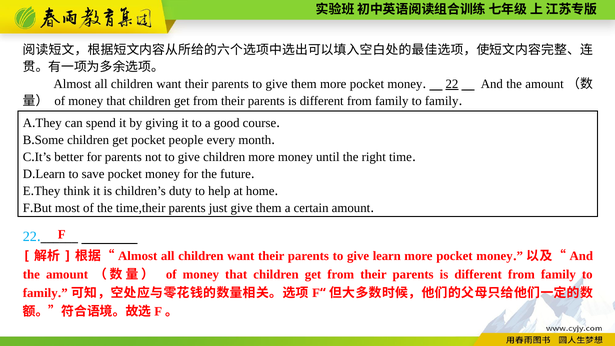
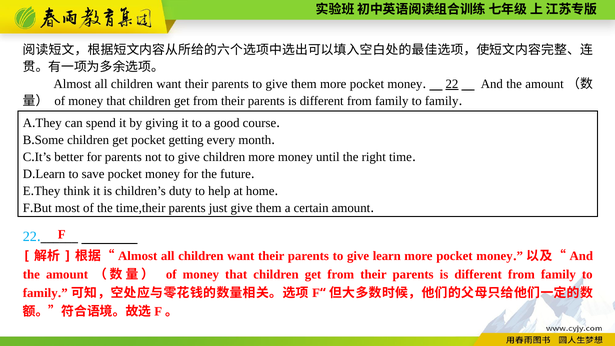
people: people -> getting
